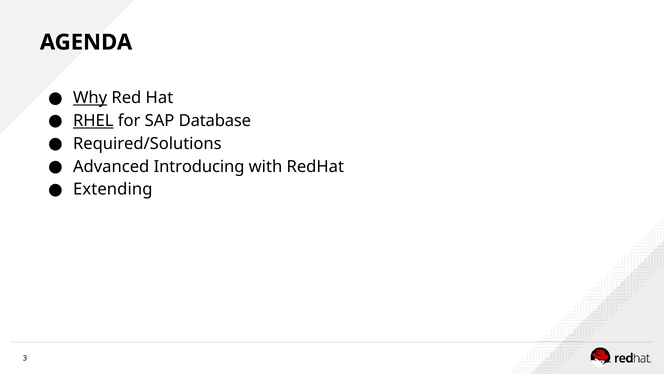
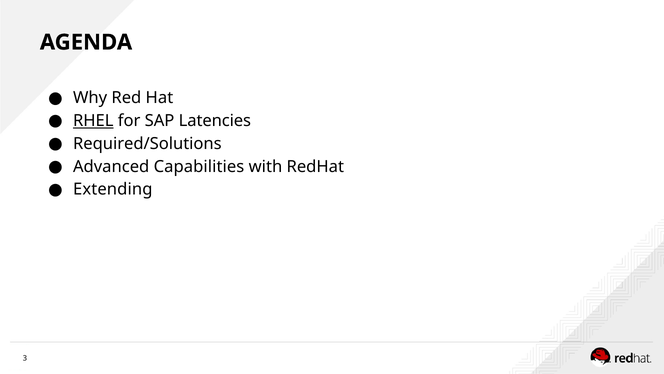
Why underline: present -> none
Database: Database -> Latencies
Introducing: Introducing -> Capabilities
